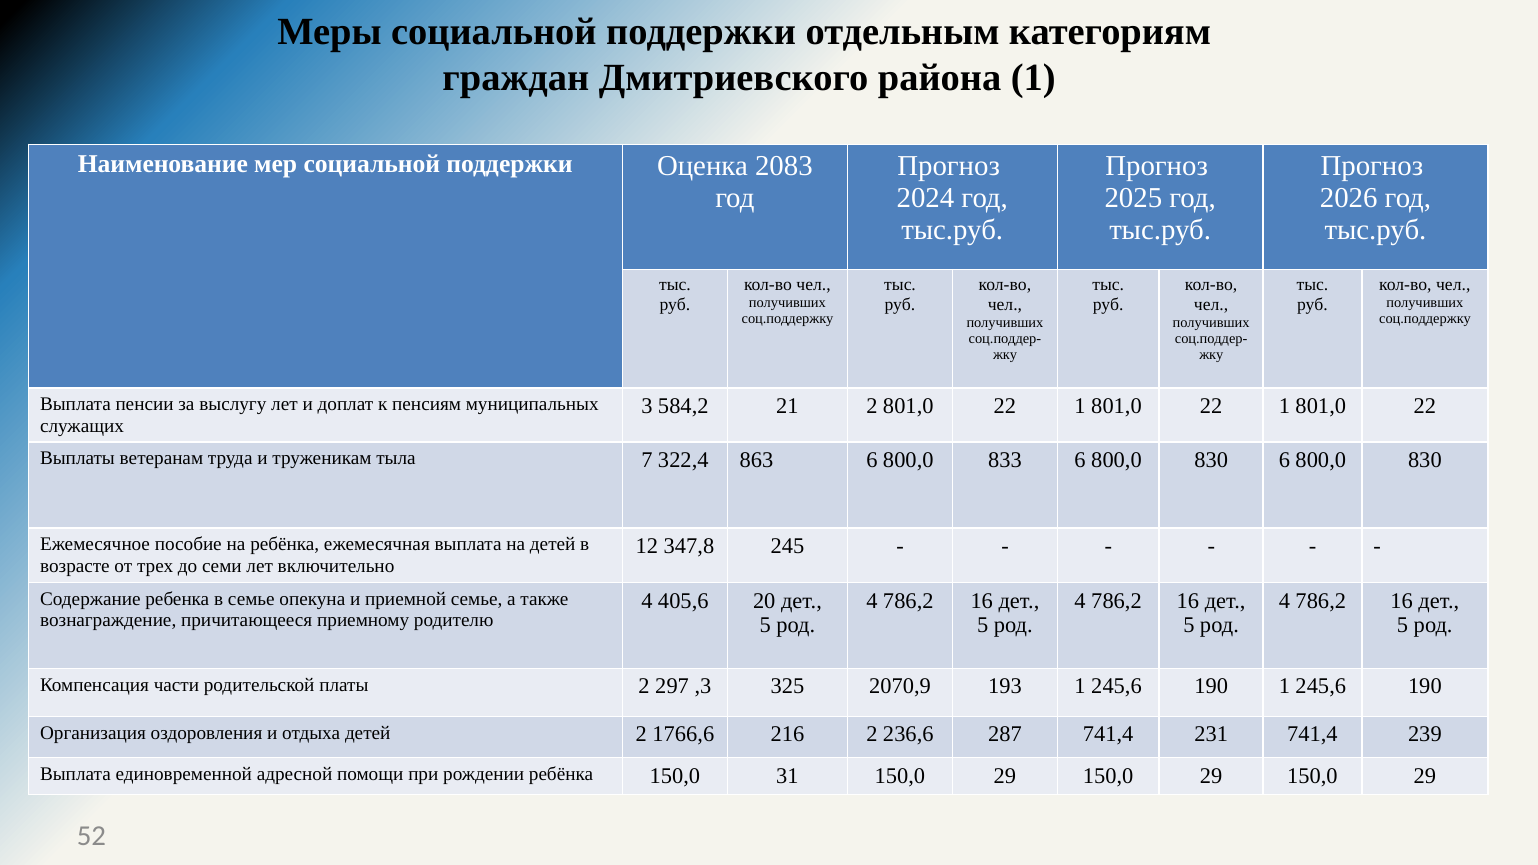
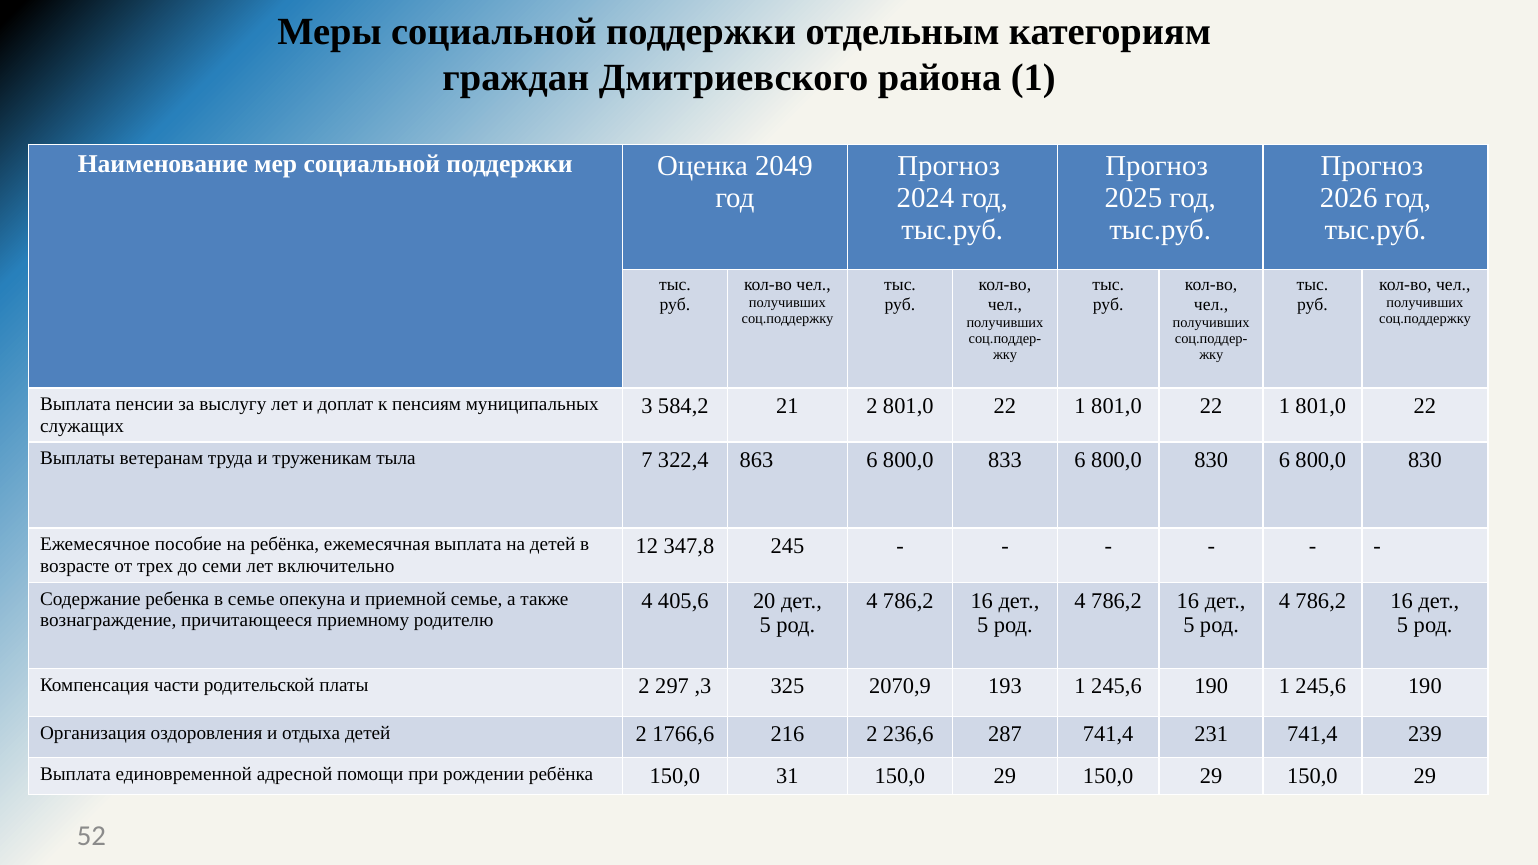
2083: 2083 -> 2049
